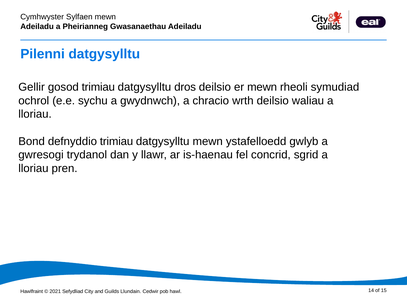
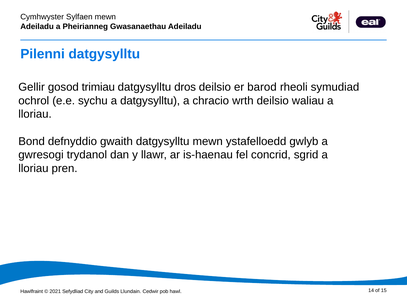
er mewn: mewn -> barod
a gwydnwch: gwydnwch -> datgysylltu
defnyddio trimiau: trimiau -> gwaith
